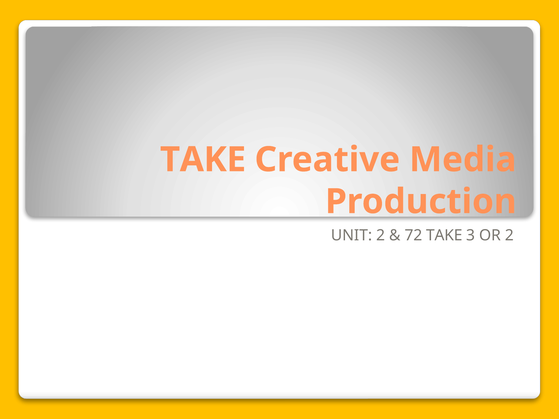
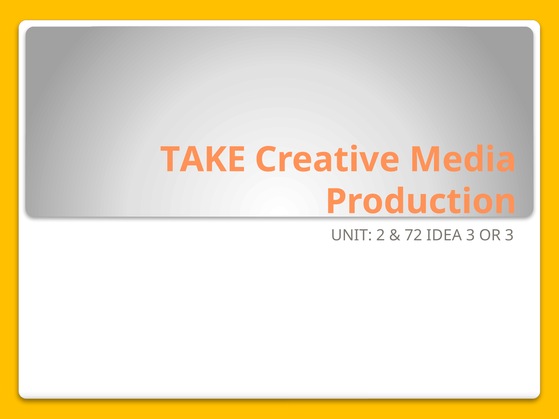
72 TAKE: TAKE -> IDEA
OR 2: 2 -> 3
